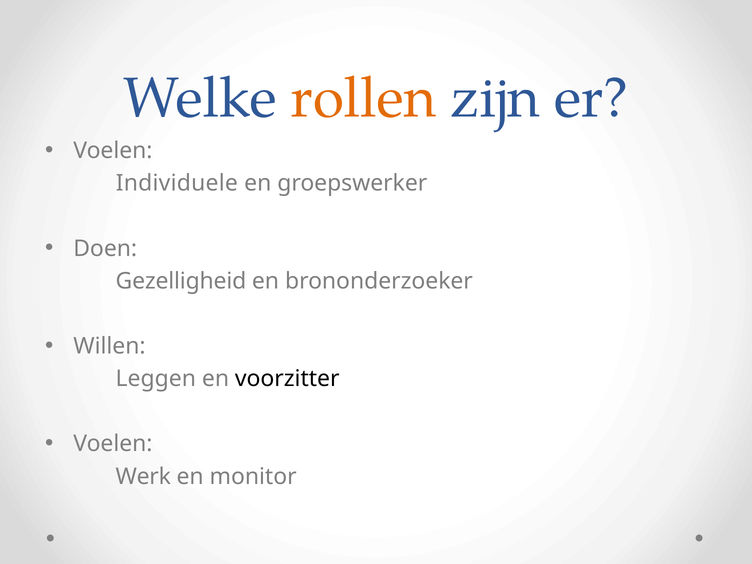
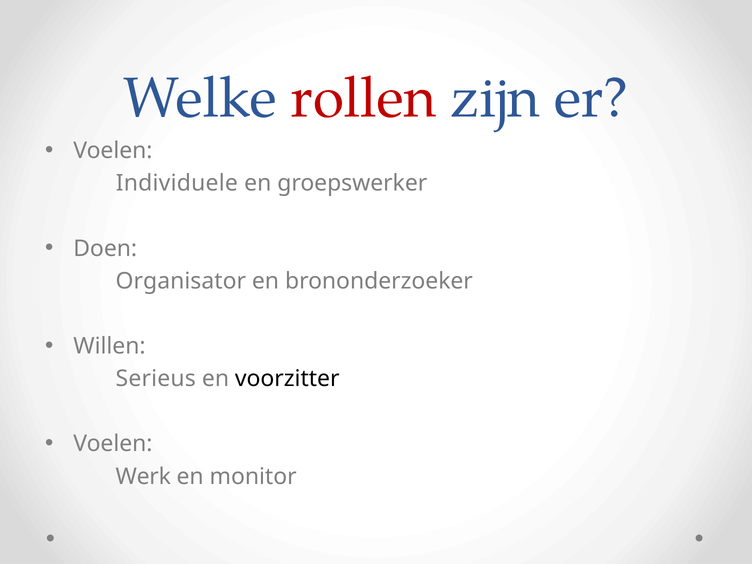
rollen colour: orange -> red
Gezelligheid: Gezelligheid -> Organisator
Leggen: Leggen -> Serieus
